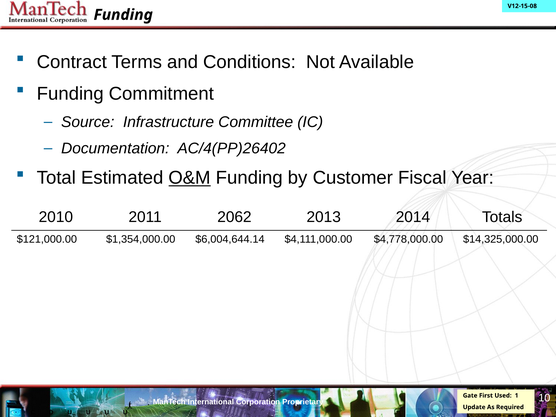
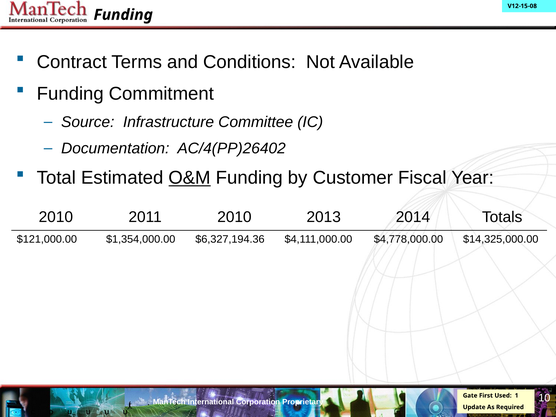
2011 2062: 2062 -> 2010
$6,004,644.14: $6,004,644.14 -> $6,327,194.36
